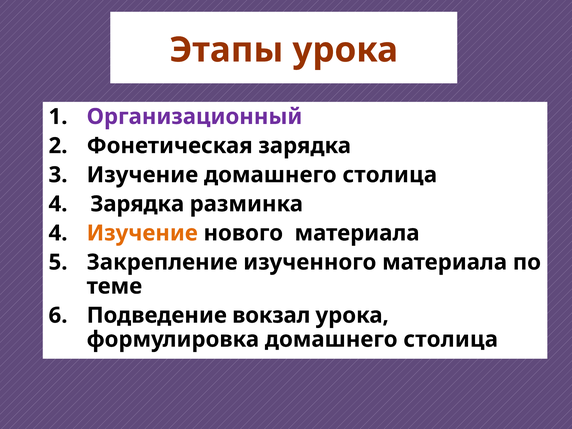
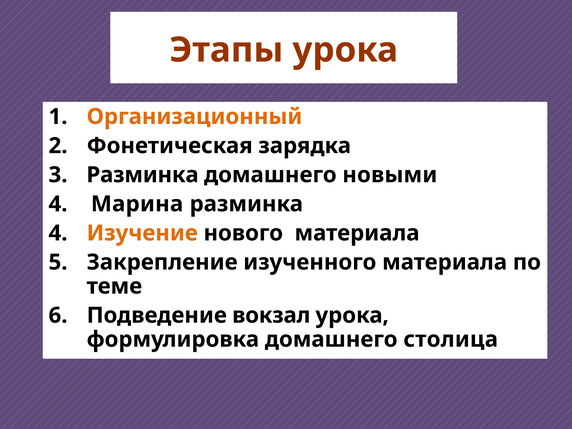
Организационный colour: purple -> orange
Изучение at (142, 175): Изучение -> Разминка
столица at (390, 175): столица -> новыми
4 Зарядка: Зарядка -> Марина
